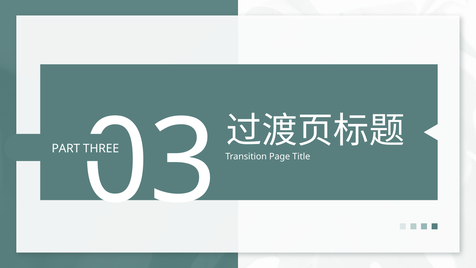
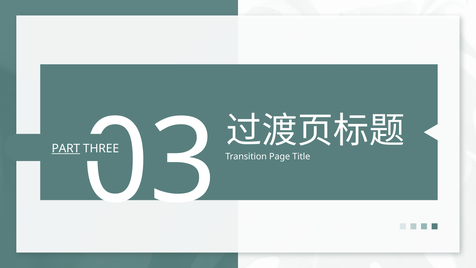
PART underline: none -> present
